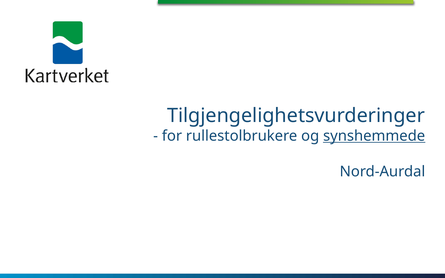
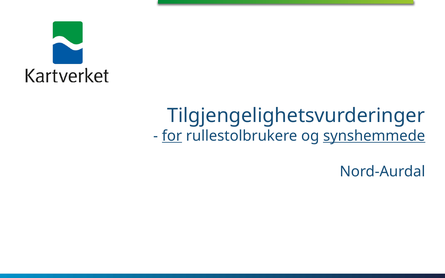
for underline: none -> present
